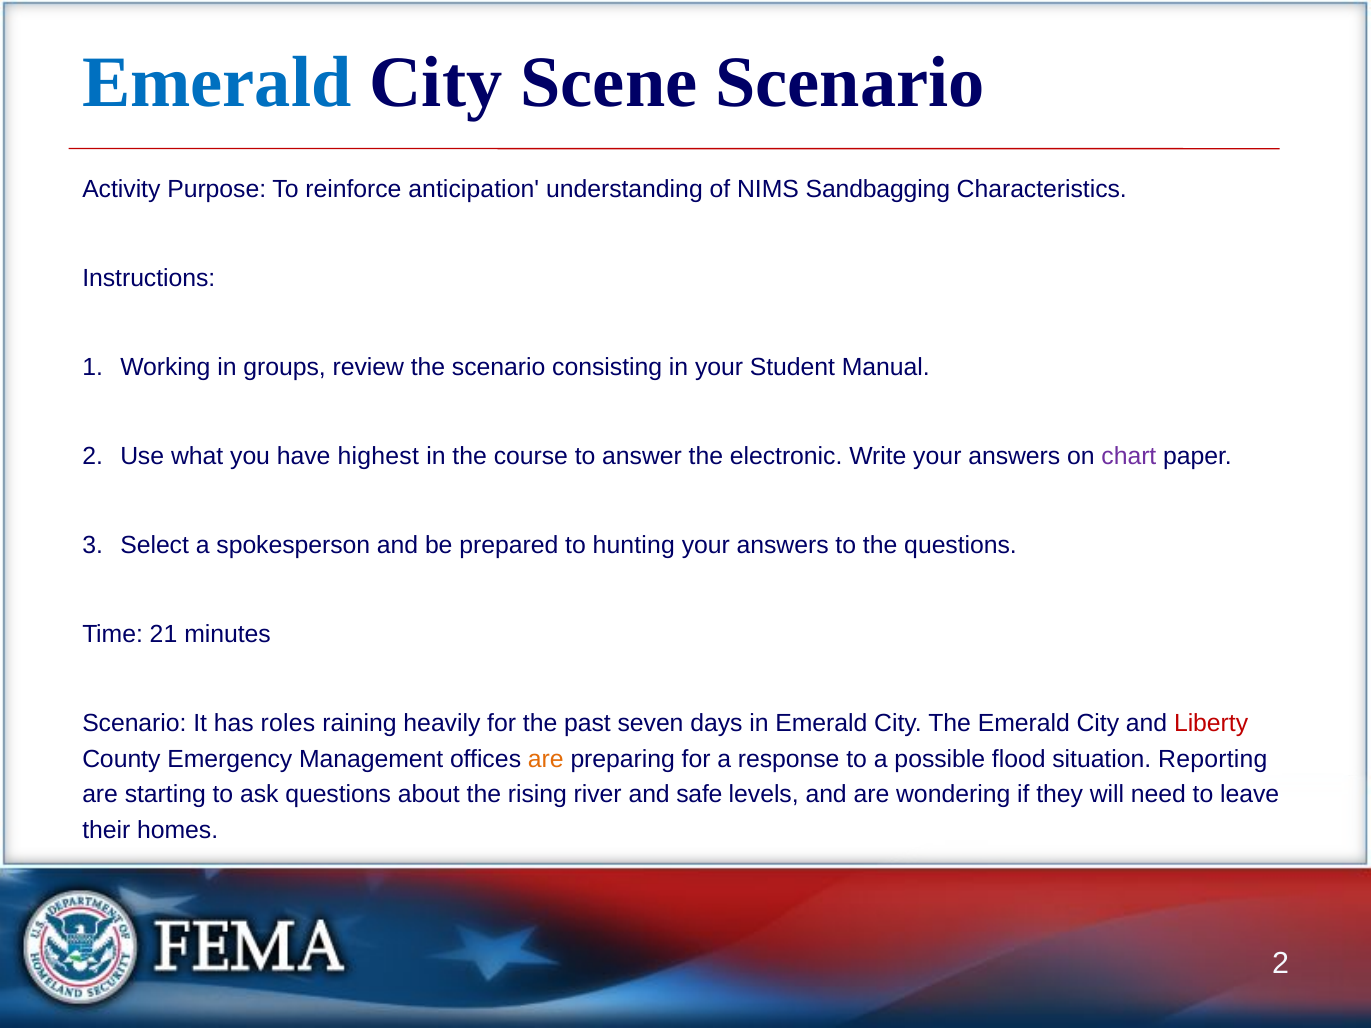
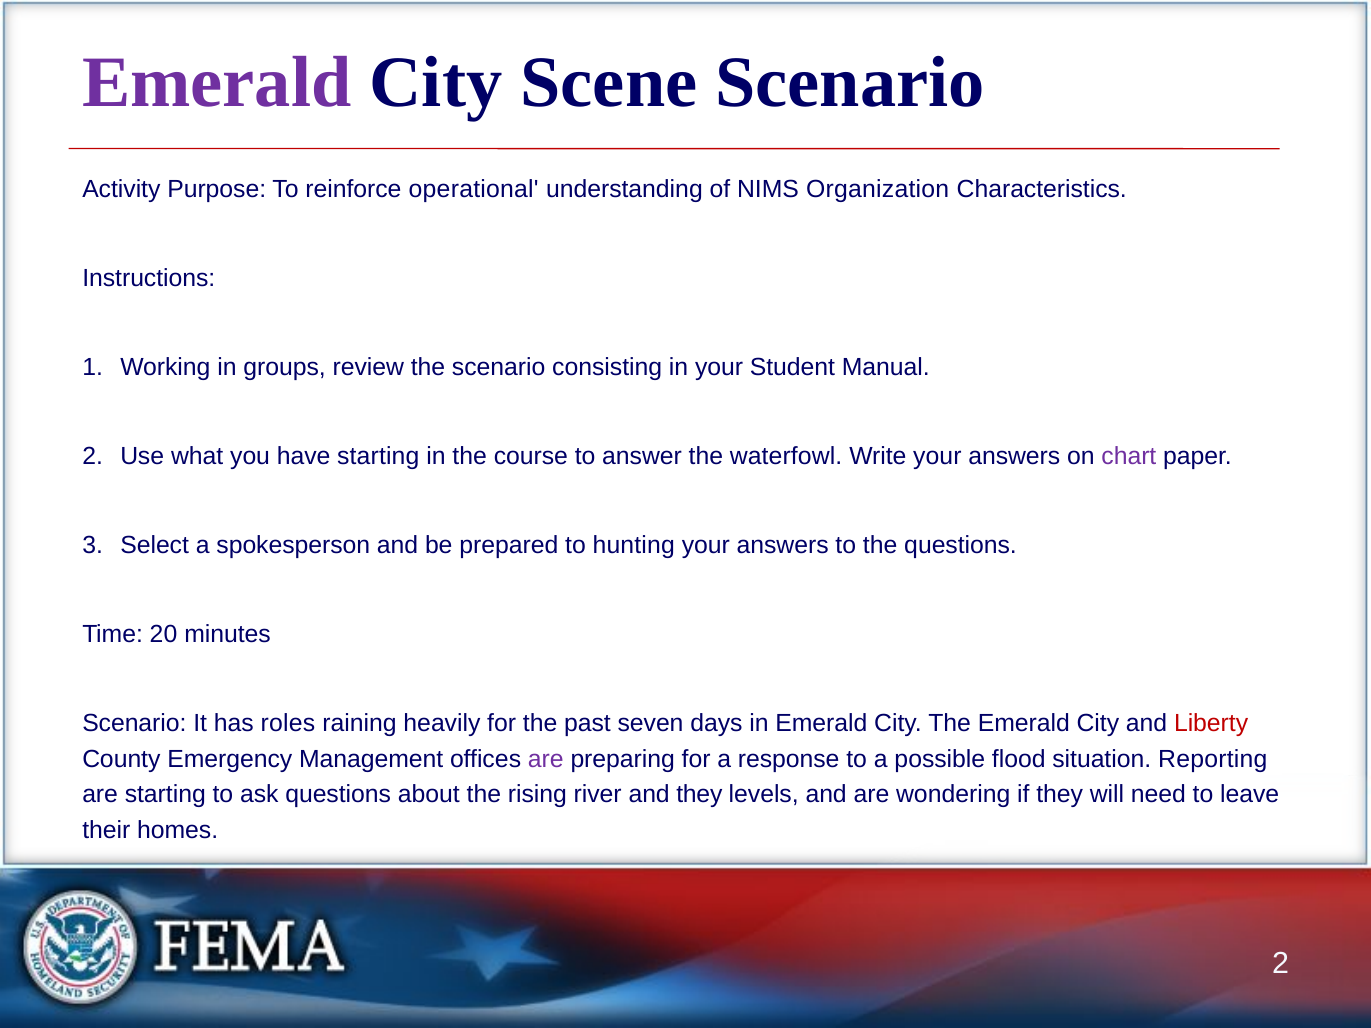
Emerald at (217, 83) colour: blue -> purple
anticipation: anticipation -> operational
Sandbagging: Sandbagging -> Organization
have highest: highest -> starting
electronic: electronic -> waterfowl
21: 21 -> 20
are at (546, 759) colour: orange -> purple
and safe: safe -> they
